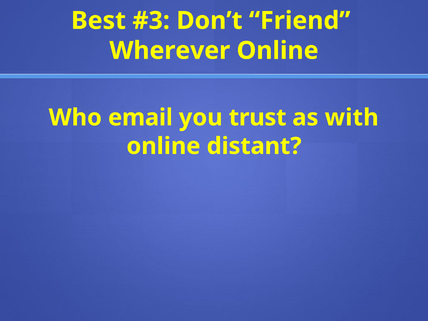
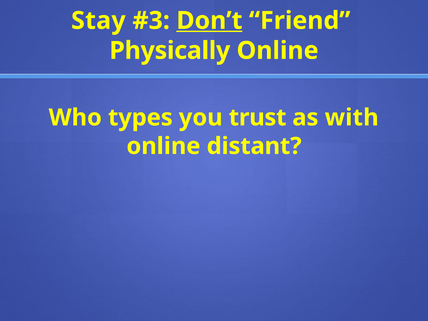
Best: Best -> Stay
Don’t underline: none -> present
Wherever: Wherever -> Physically
email: email -> types
